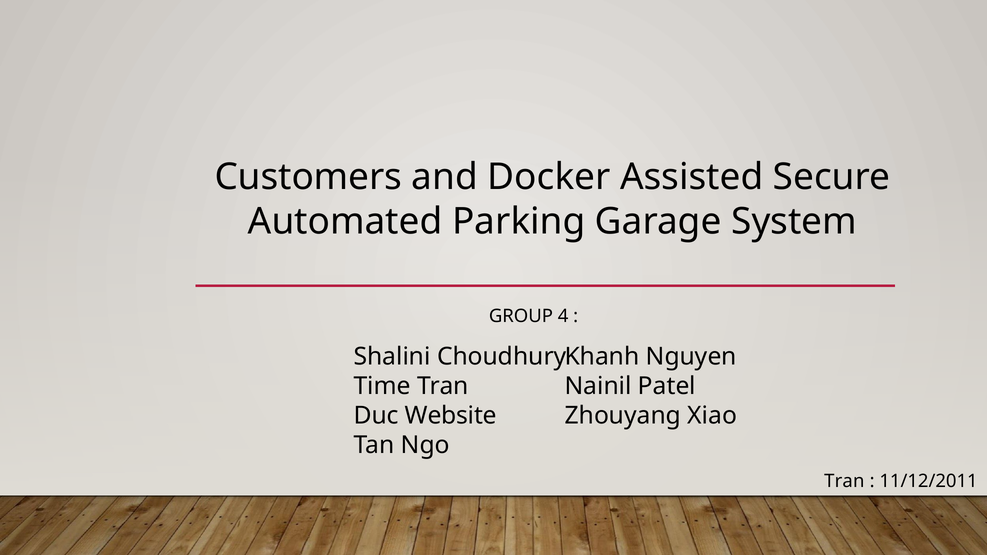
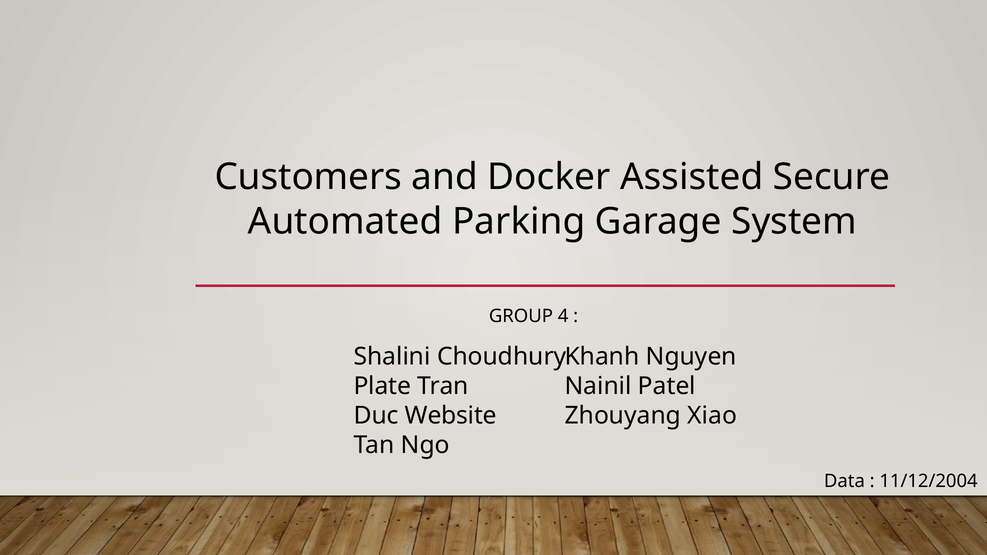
Time: Time -> Plate
Tran at (844, 481): Tran -> Data
11/12/2011: 11/12/2011 -> 11/12/2004
